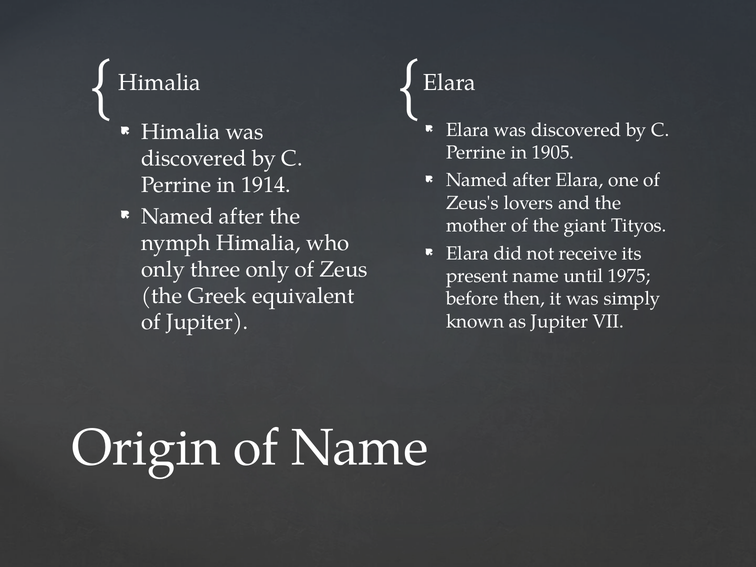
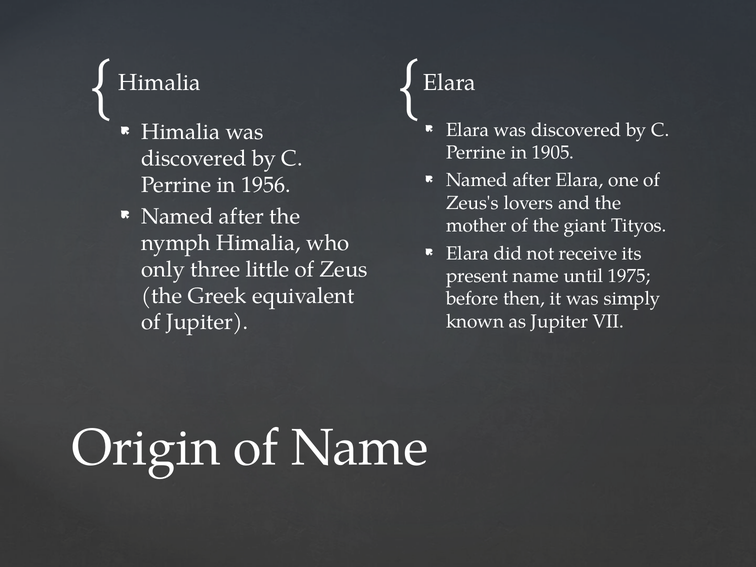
1914: 1914 -> 1956
three only: only -> little
